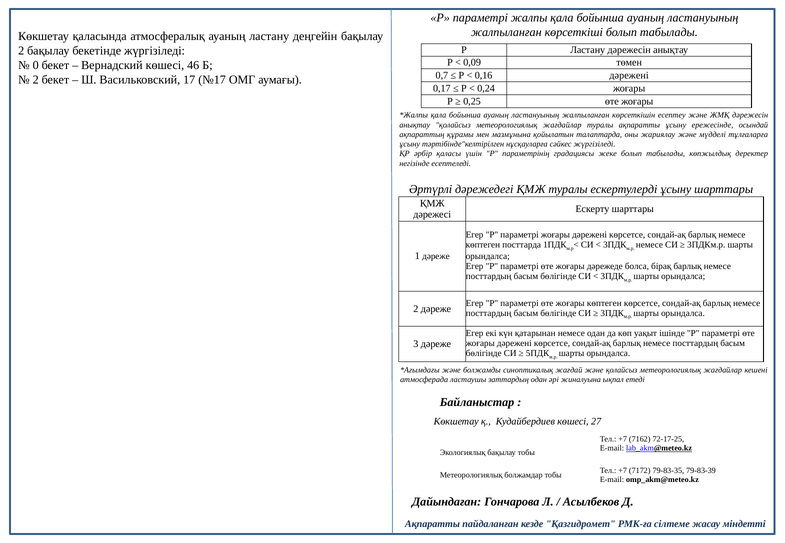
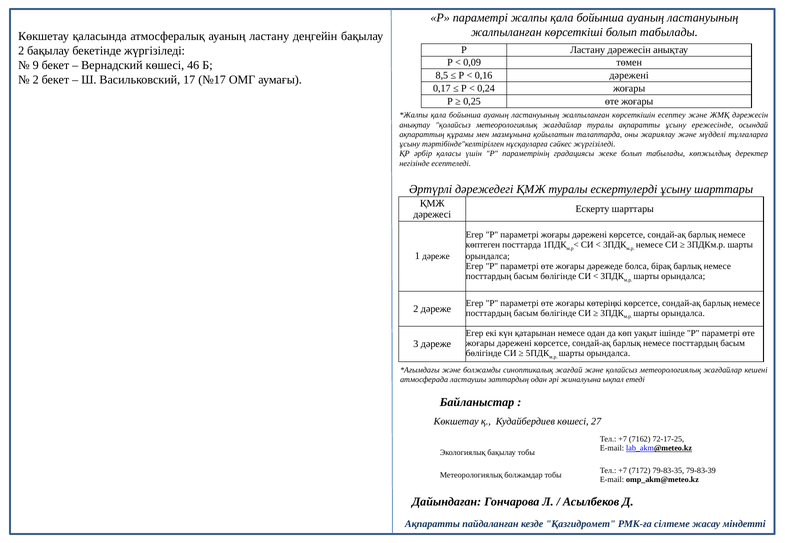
0: 0 -> 9
0,7: 0,7 -> 8,5
жоғары көптеген: көптеген -> көтеріңкі
